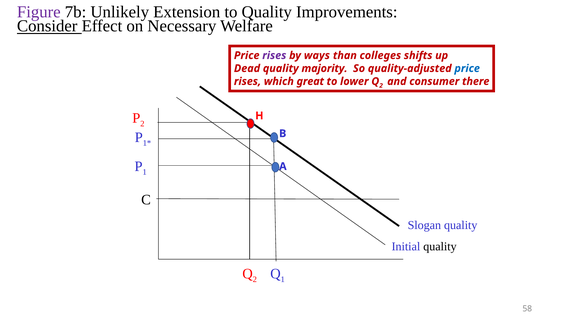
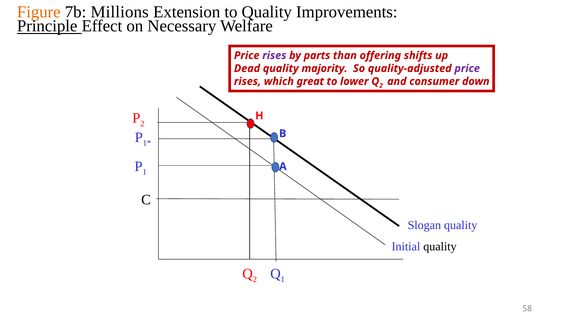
Figure colour: purple -> orange
Unlikely: Unlikely -> Millions
Consider: Consider -> Principle
ways: ways -> parts
colleges: colleges -> offering
price at (467, 68) colour: blue -> purple
there: there -> down
